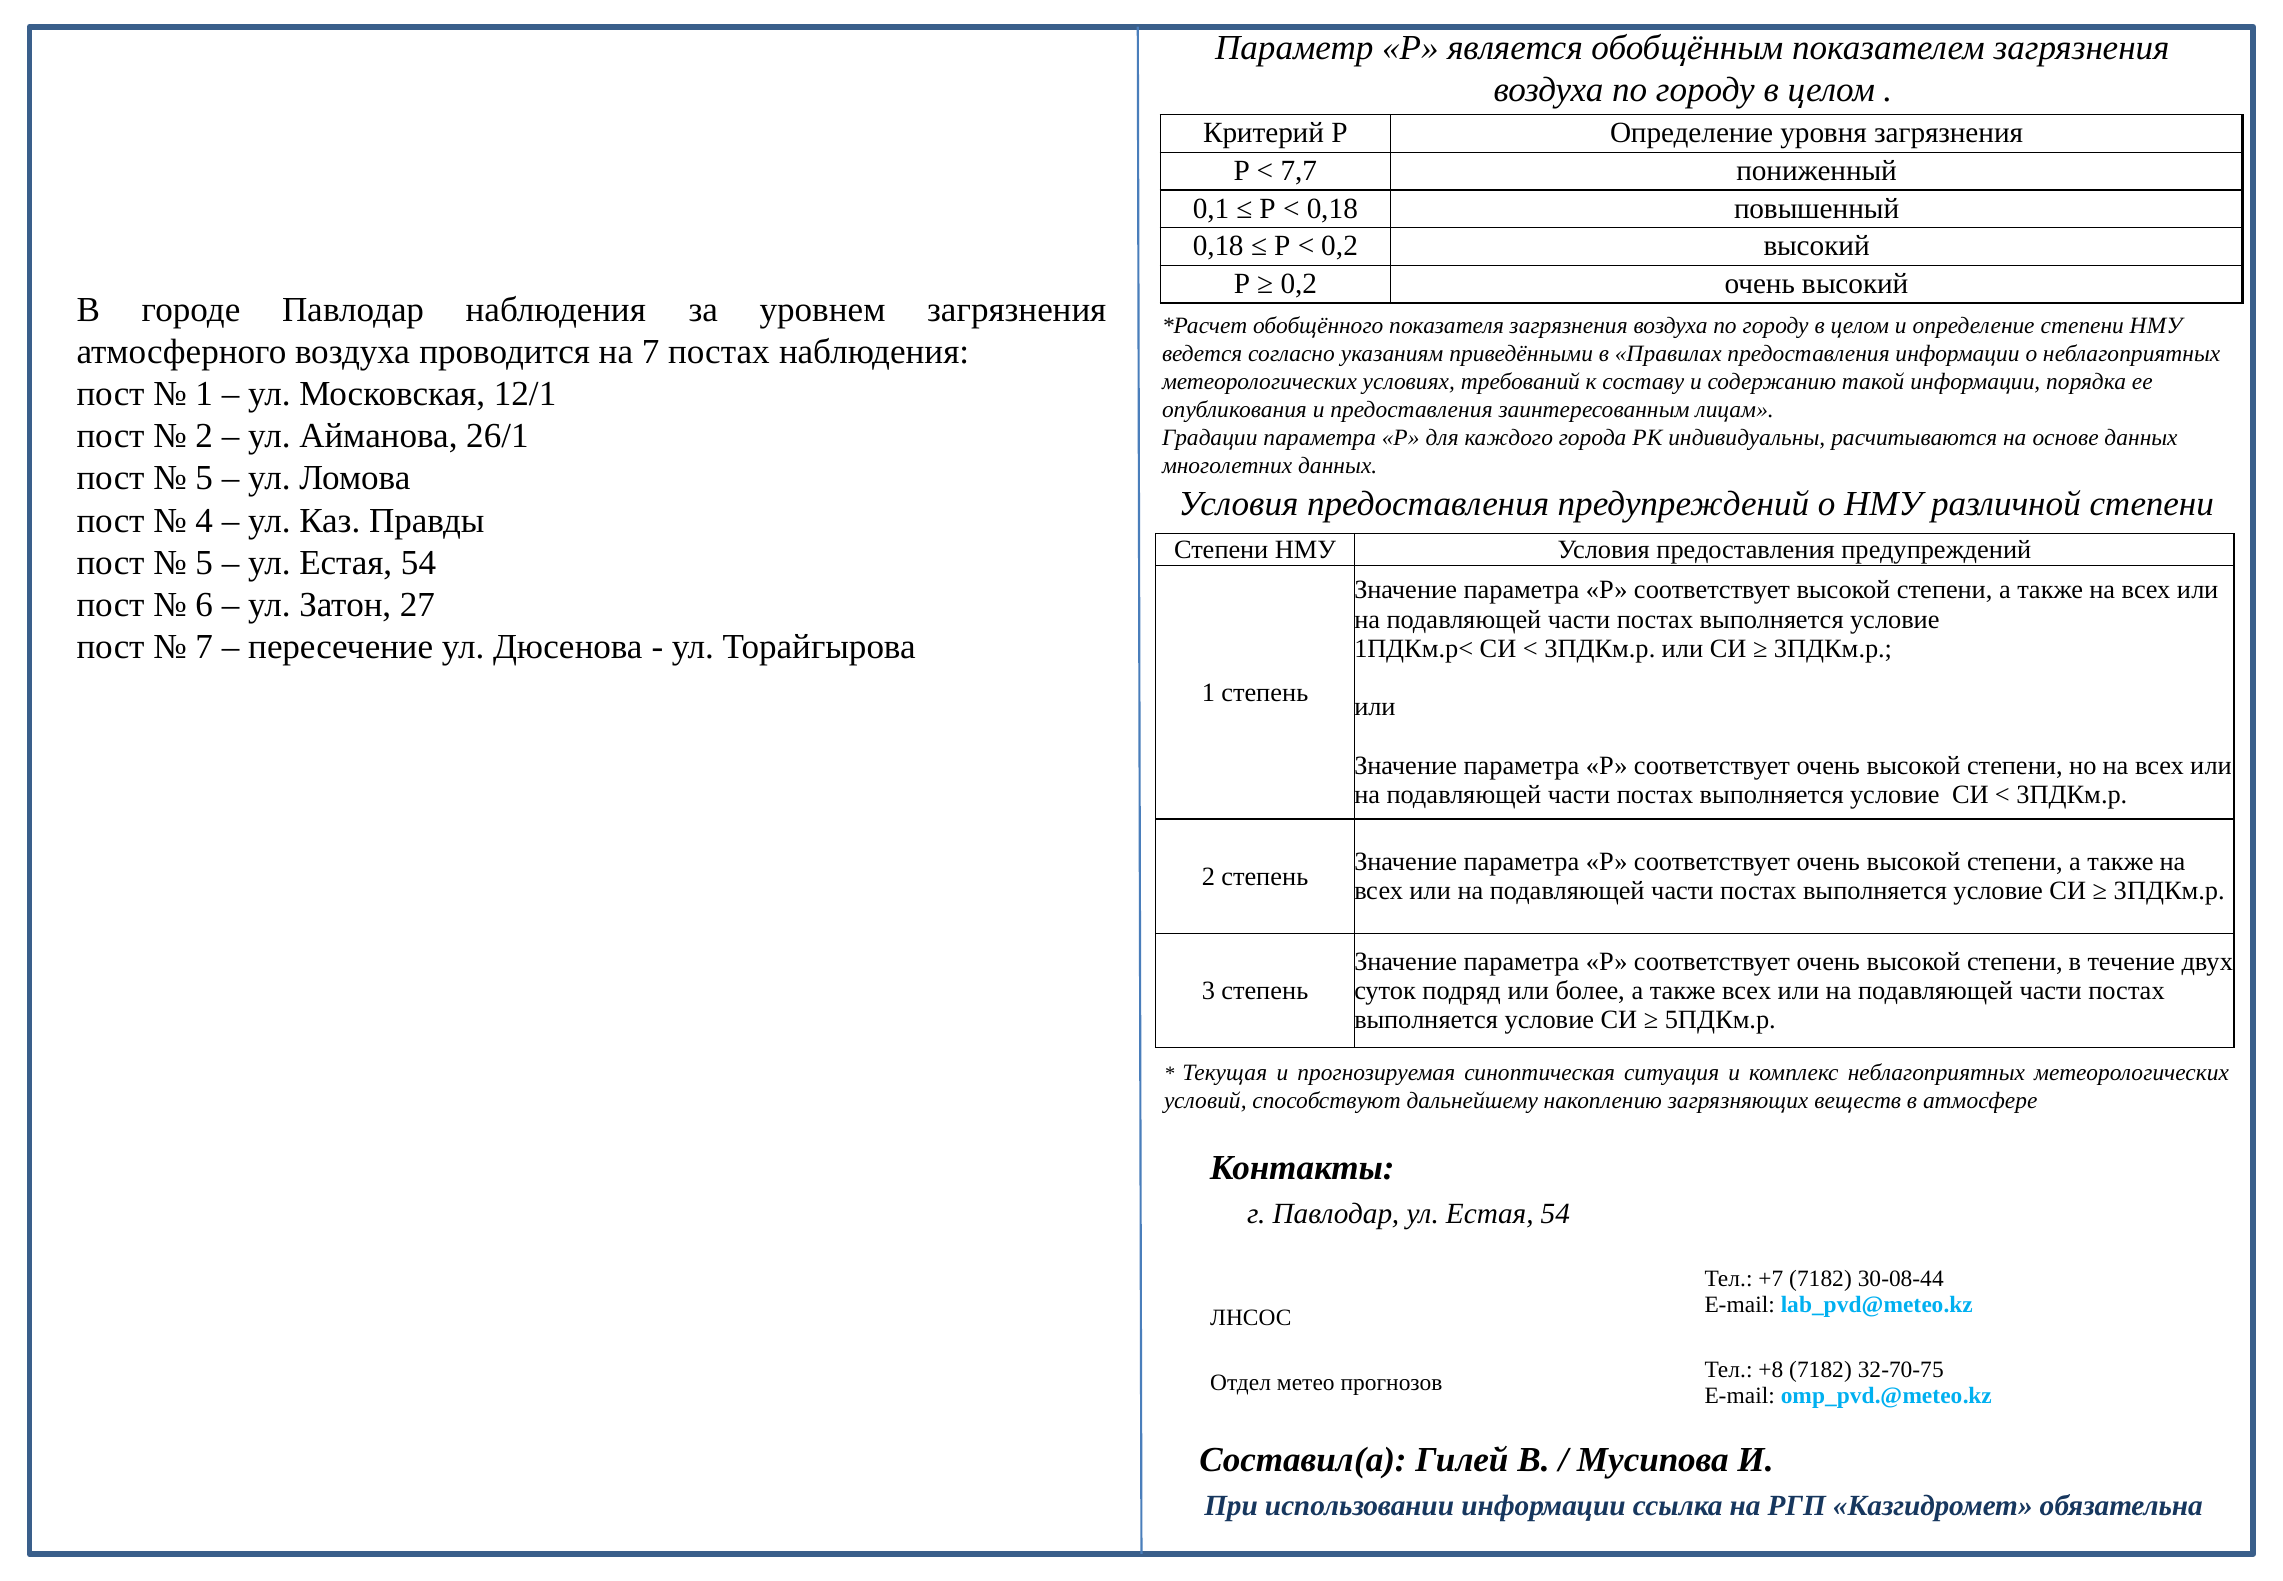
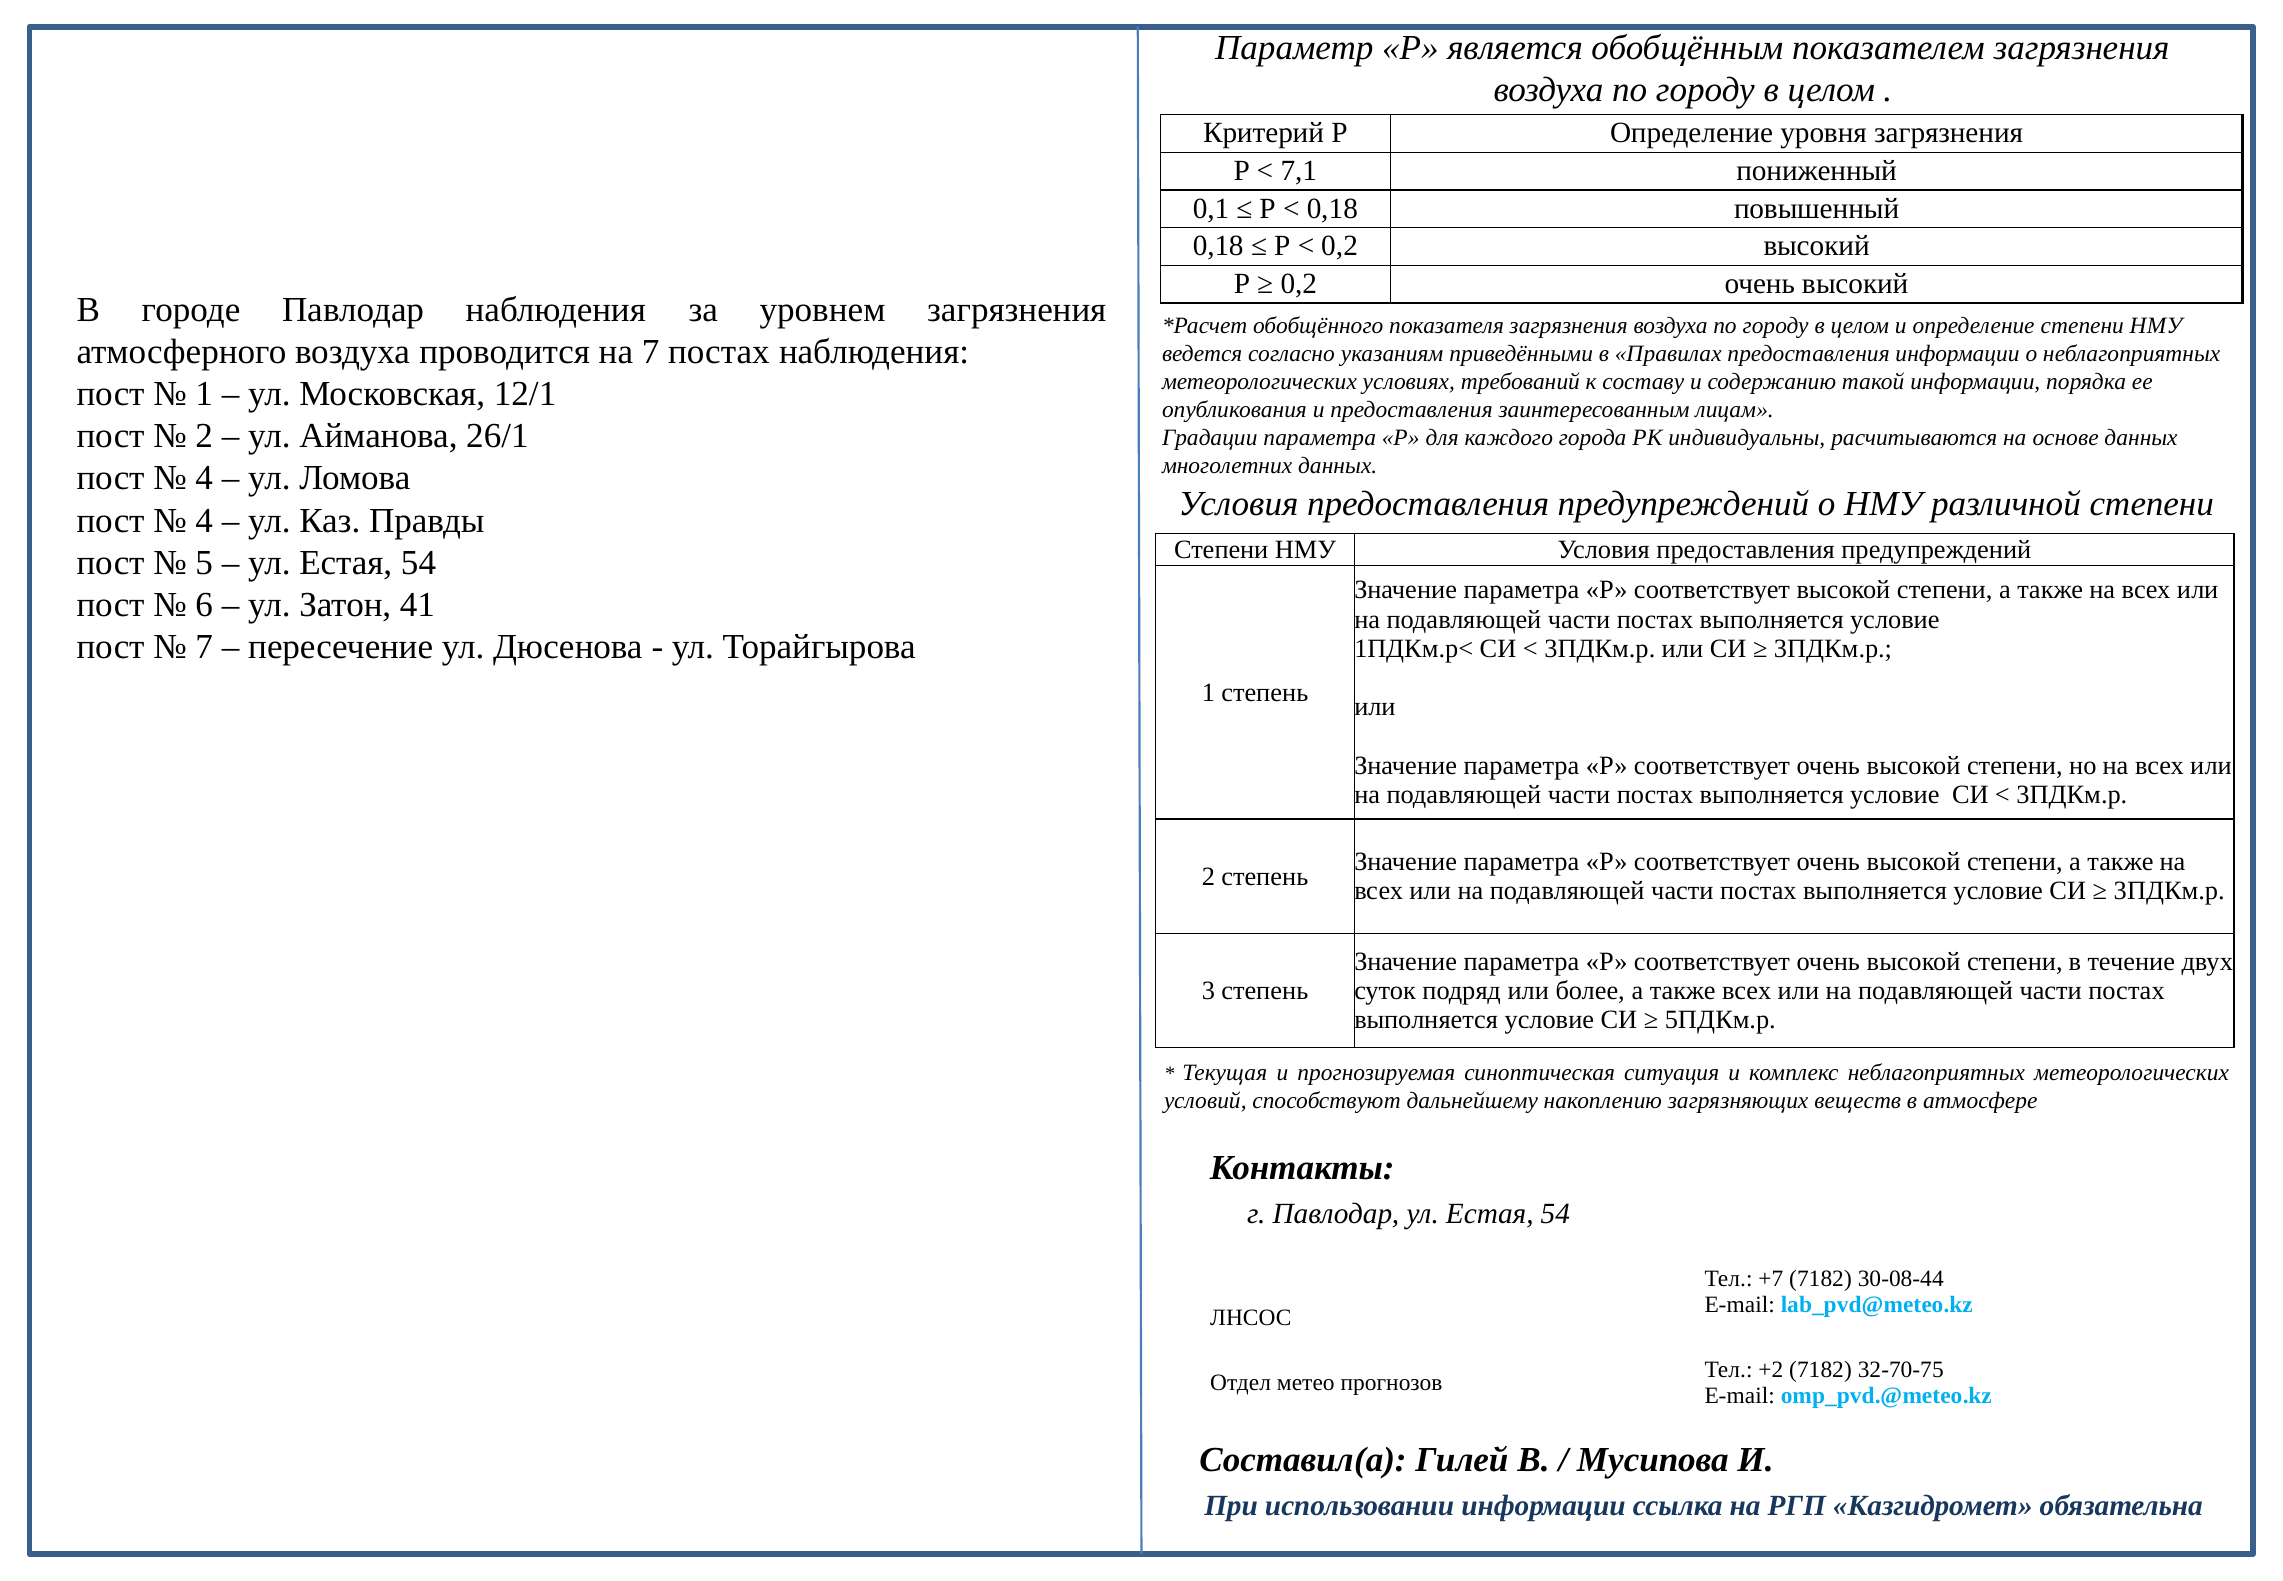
7,7: 7,7 -> 7,1
5 at (204, 478): 5 -> 4
27: 27 -> 41
+8: +8 -> +2
